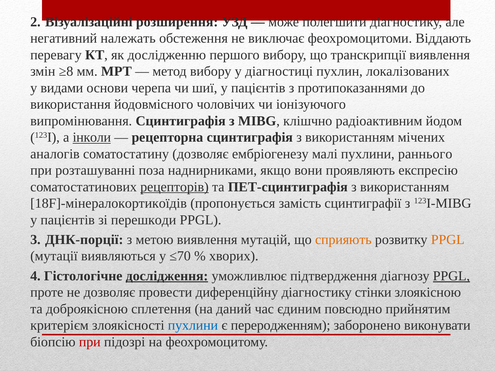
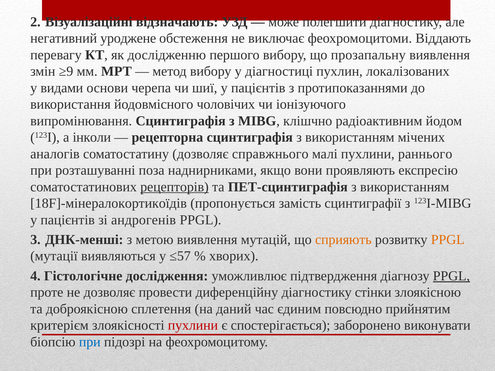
розширення: розширення -> відзначають
належать: належать -> уроджене
транскрипції: транскрипції -> прозапальну
≥8: ≥8 -> ≥9
інколи underline: present -> none
ембріогенезу: ембріогенезу -> справжнього
перешкоди: перешкоди -> андрогенів
ДНК-порції: ДНК-порції -> ДНК-менші
≤70: ≤70 -> ≤57
дослідження underline: present -> none
пухлини at (193, 326) colour: blue -> red
переродженням: переродженням -> спостерігається
при at (90, 342) colour: red -> blue
